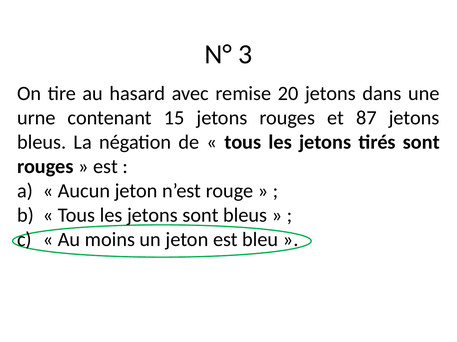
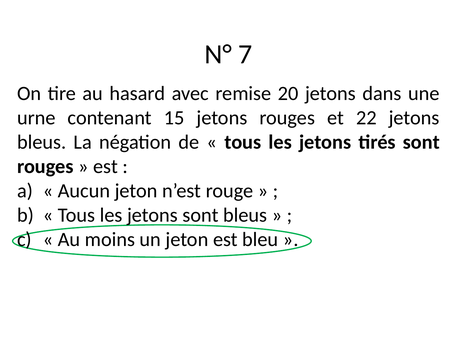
3: 3 -> 7
87: 87 -> 22
